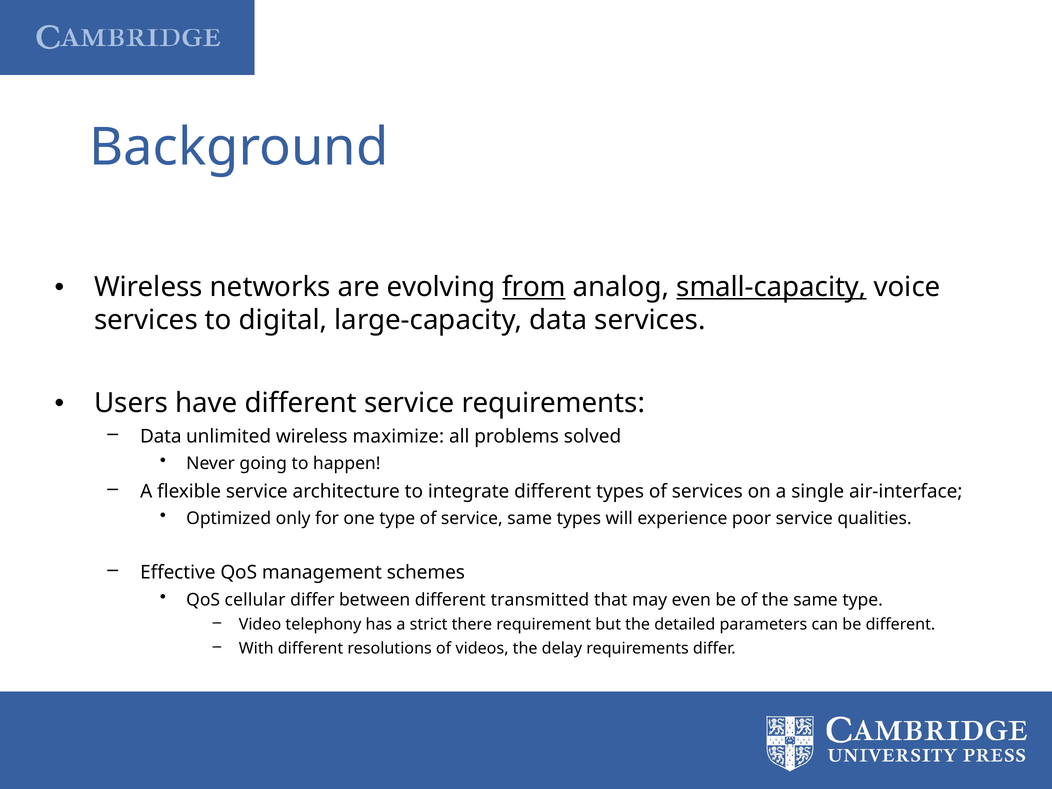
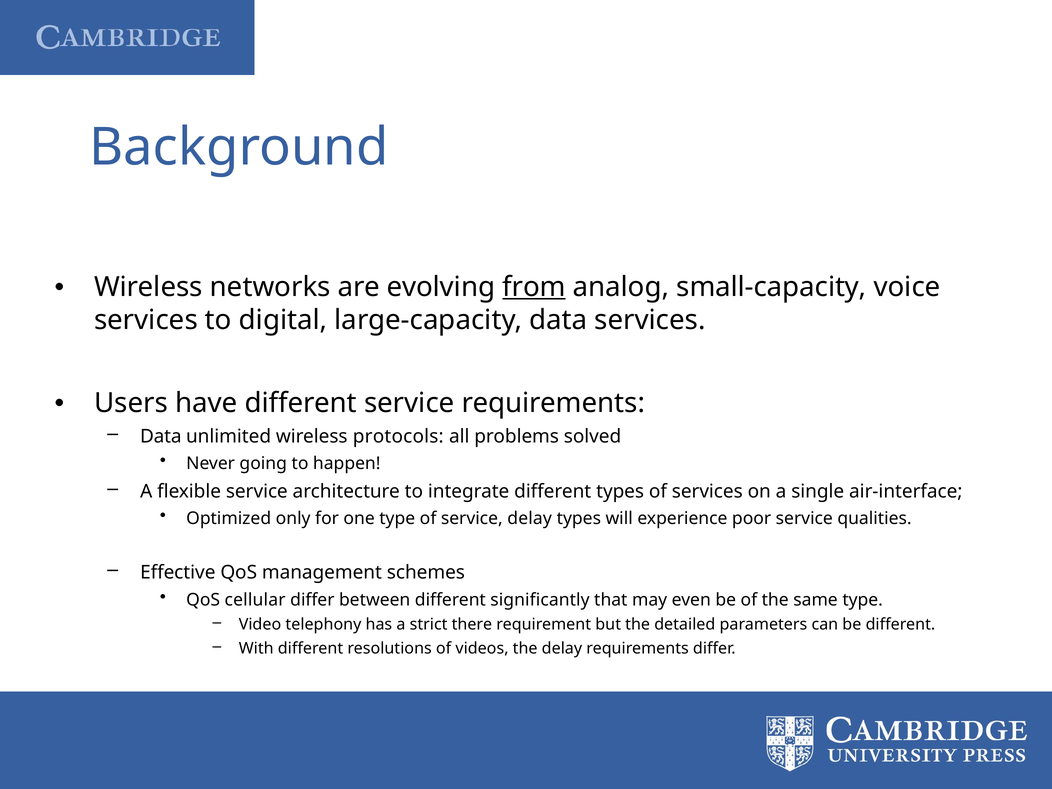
small-capacity underline: present -> none
maximize: maximize -> protocols
service same: same -> delay
transmitted: transmitted -> significantly
